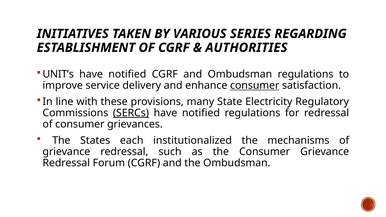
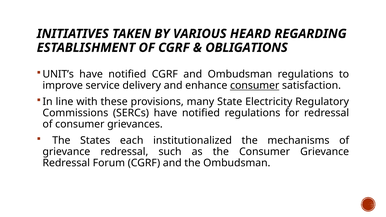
SERIES: SERIES -> HEARD
AUTHORITIES: AUTHORITIES -> OBLIGATIONS
SERCs underline: present -> none
